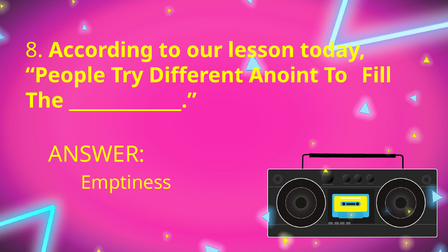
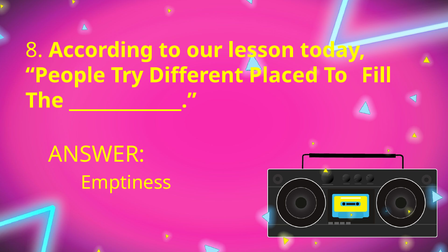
Anoint: Anoint -> Placed
